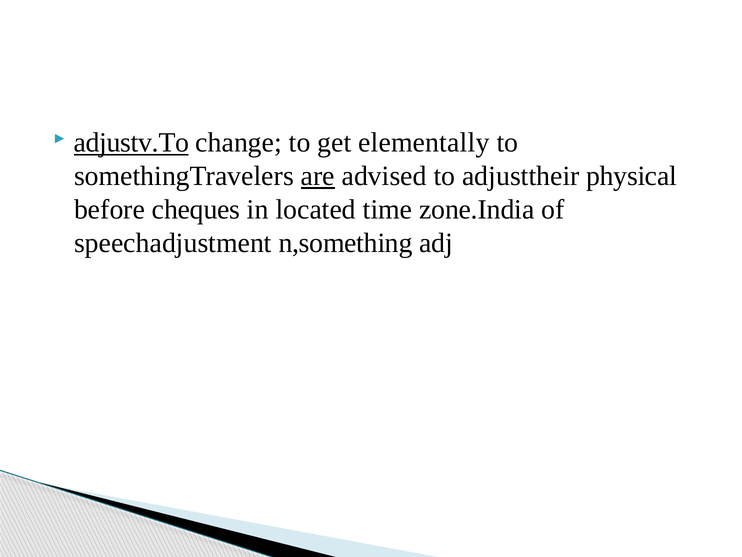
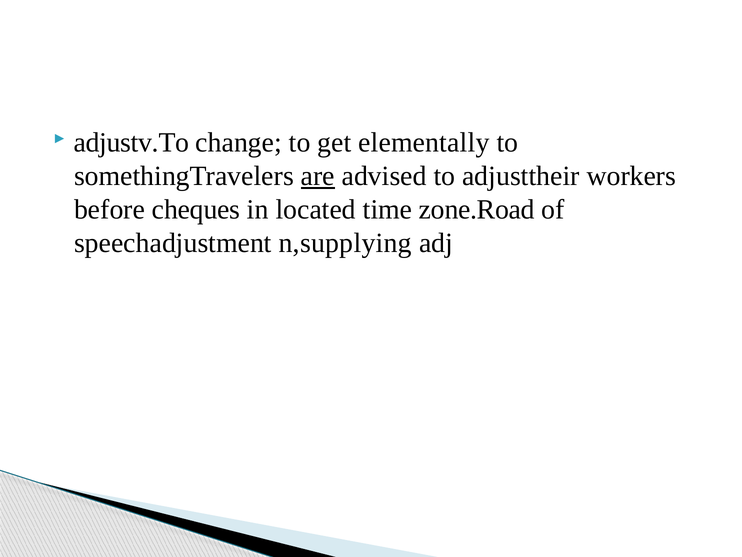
adjustv.To underline: present -> none
physical: physical -> workers
zone.India: zone.India -> zone.Road
n,something: n,something -> n,supplying
